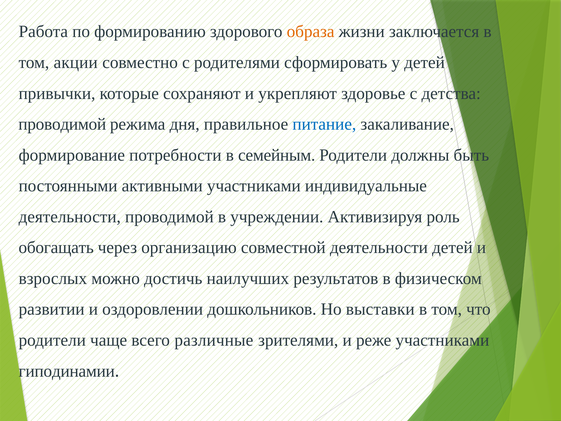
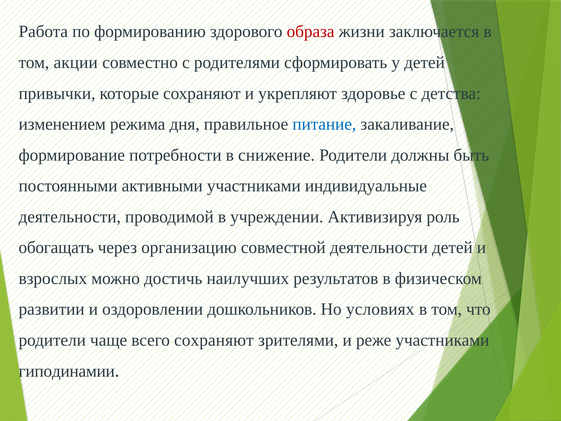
образа colour: orange -> red
проводимой at (62, 124): проводимой -> изменением
семейным: семейным -> снижение
выставки: выставки -> условиях
всего различные: различные -> сохраняют
